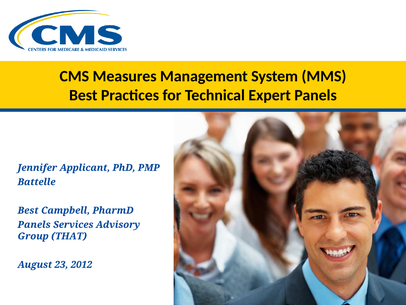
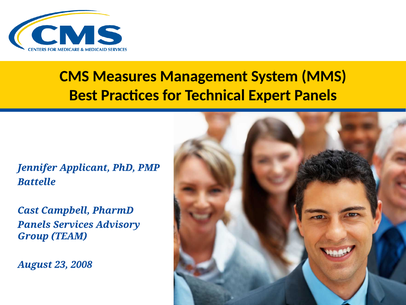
Best at (28, 210): Best -> Cast
THAT: THAT -> TEAM
2012: 2012 -> 2008
